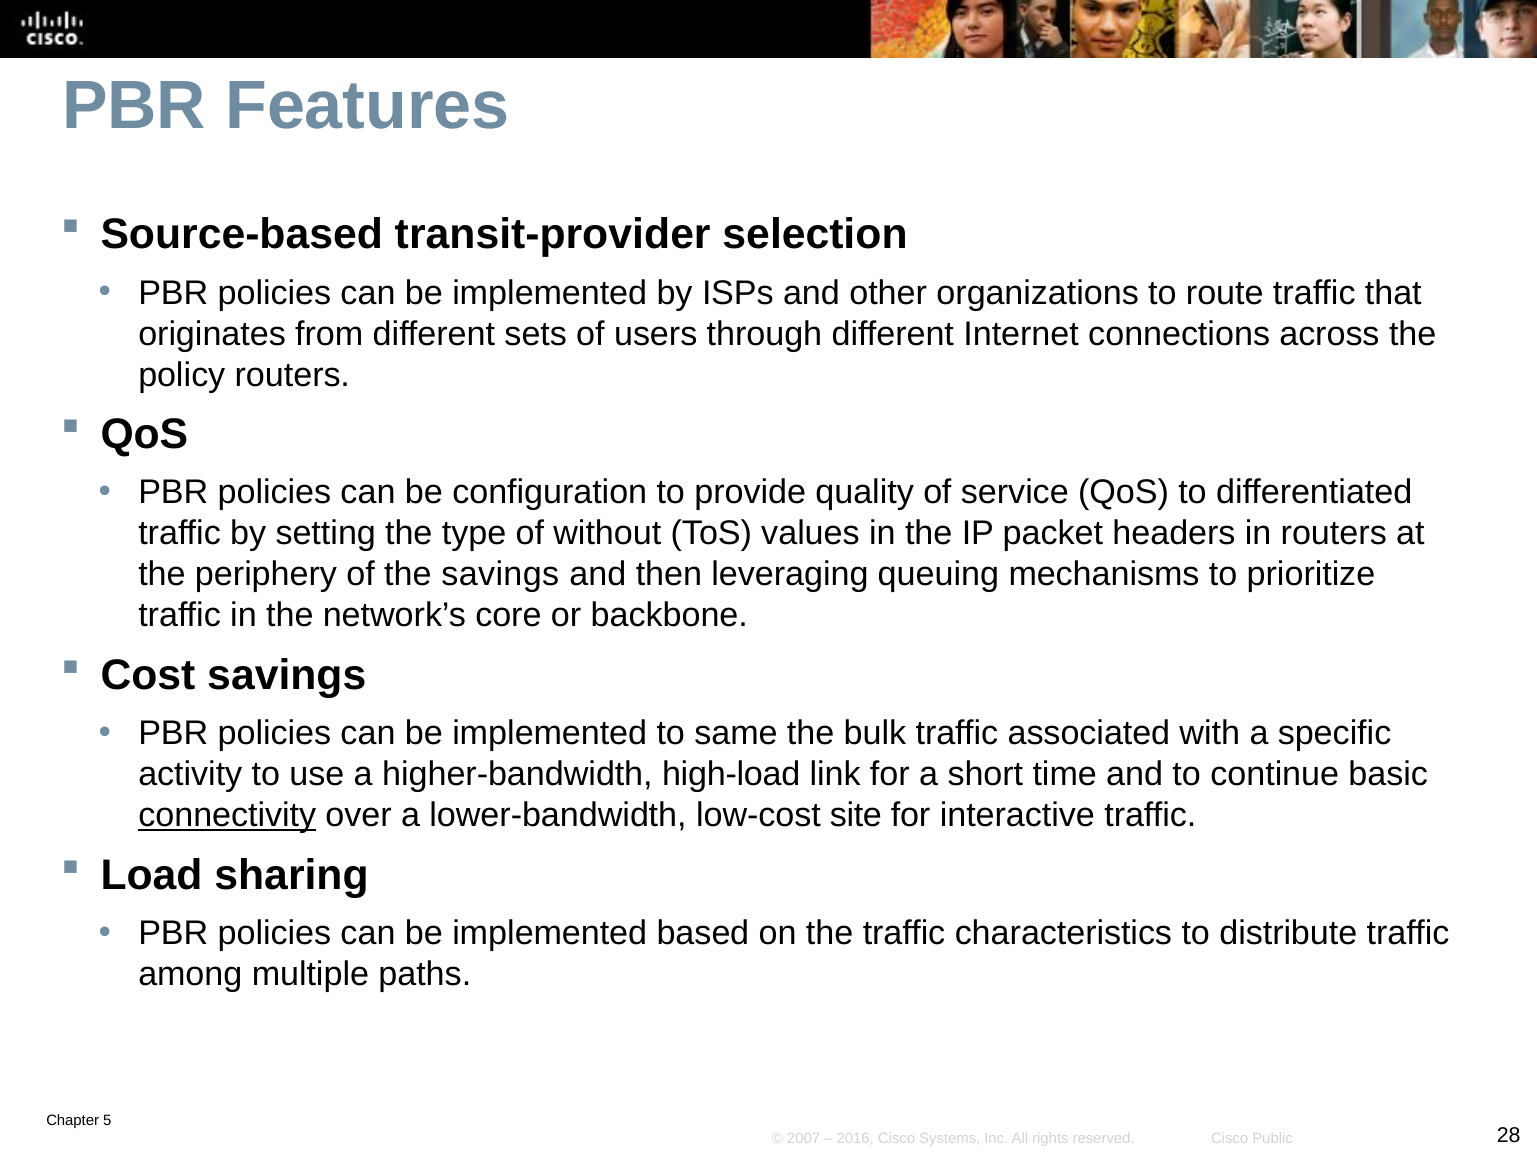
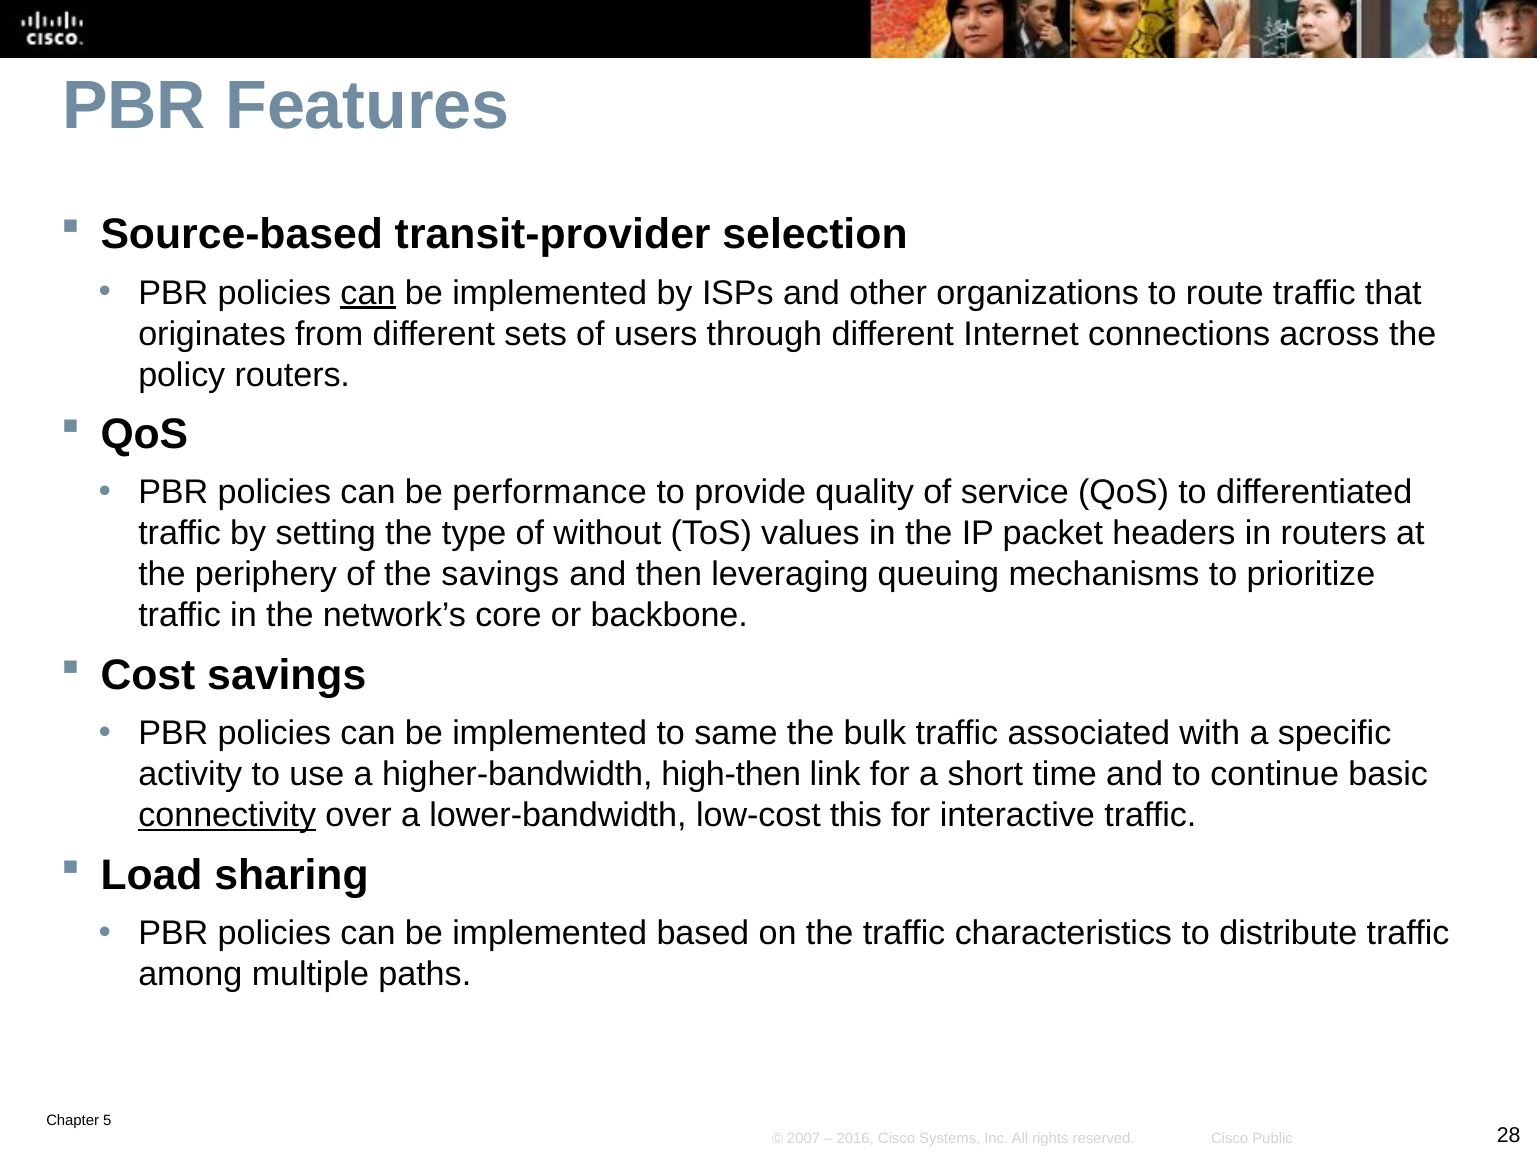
can at (368, 293) underline: none -> present
configuration: configuration -> performance
high-load: high-load -> high-then
site: site -> this
